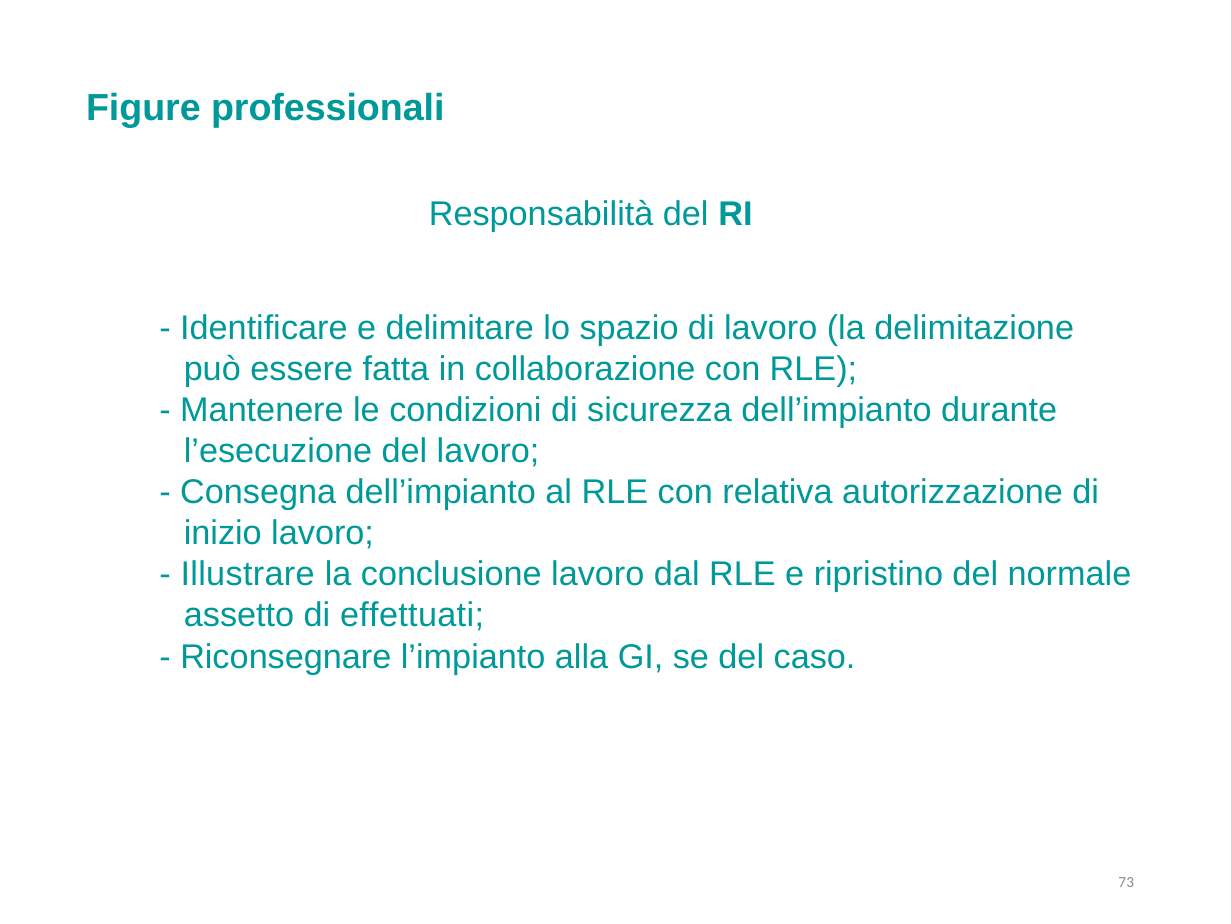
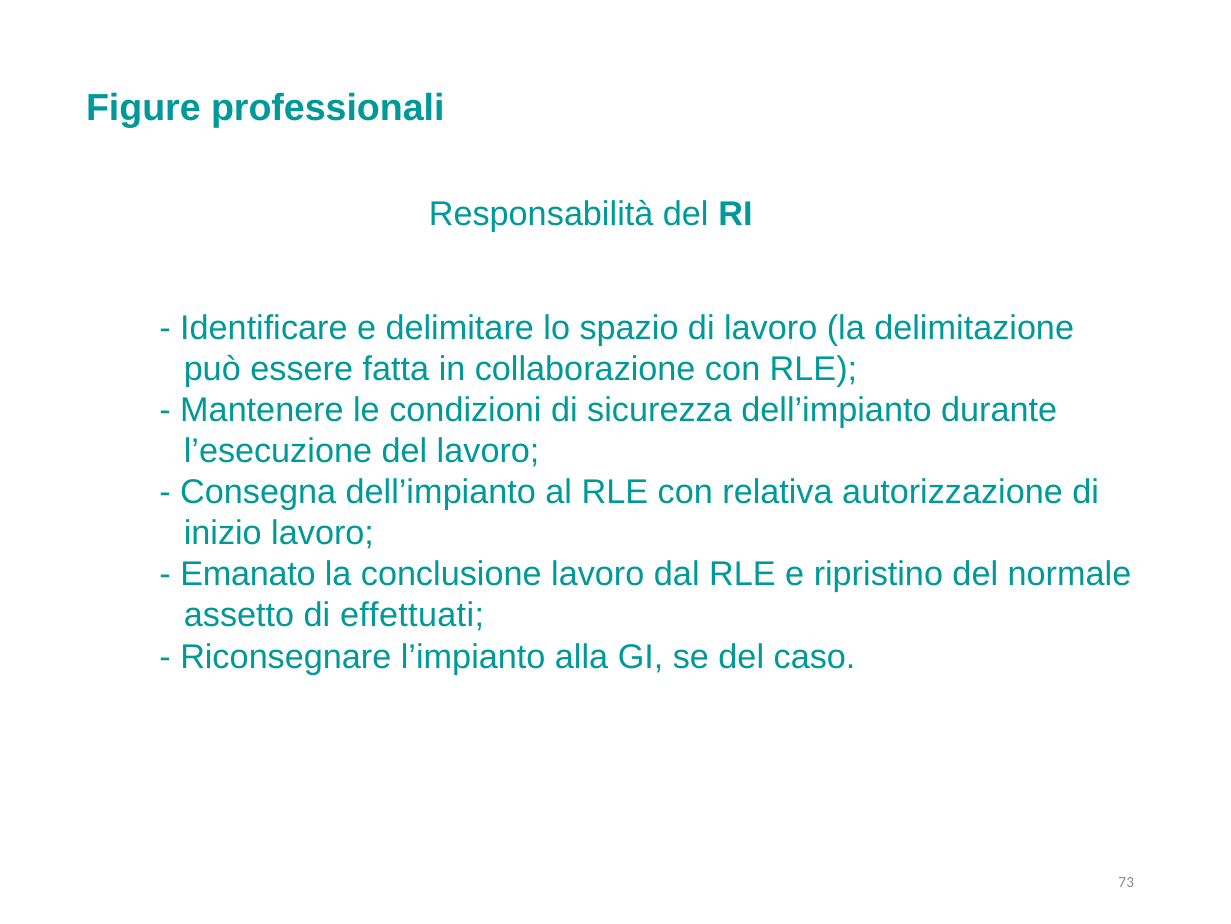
Illustrare: Illustrare -> Emanato
